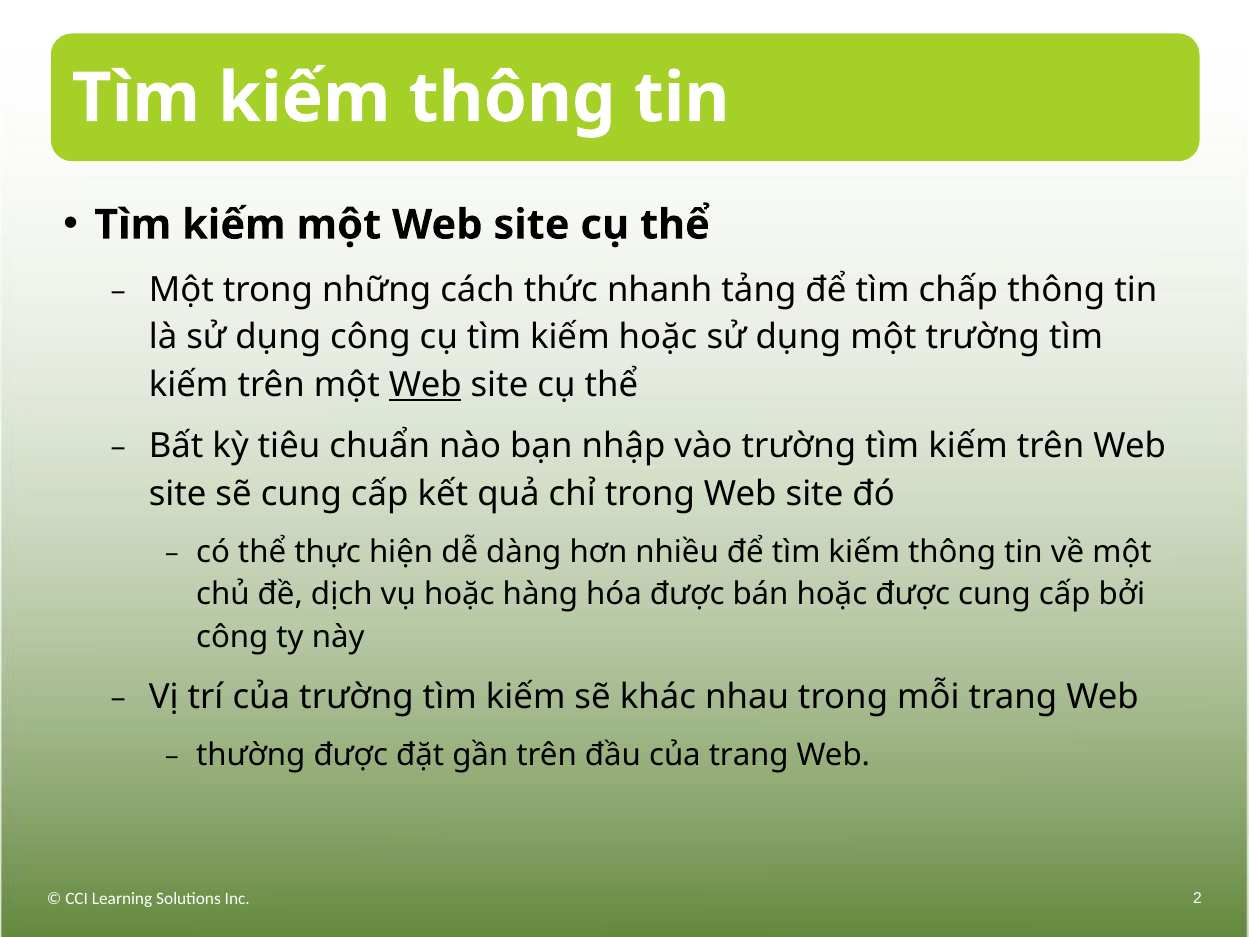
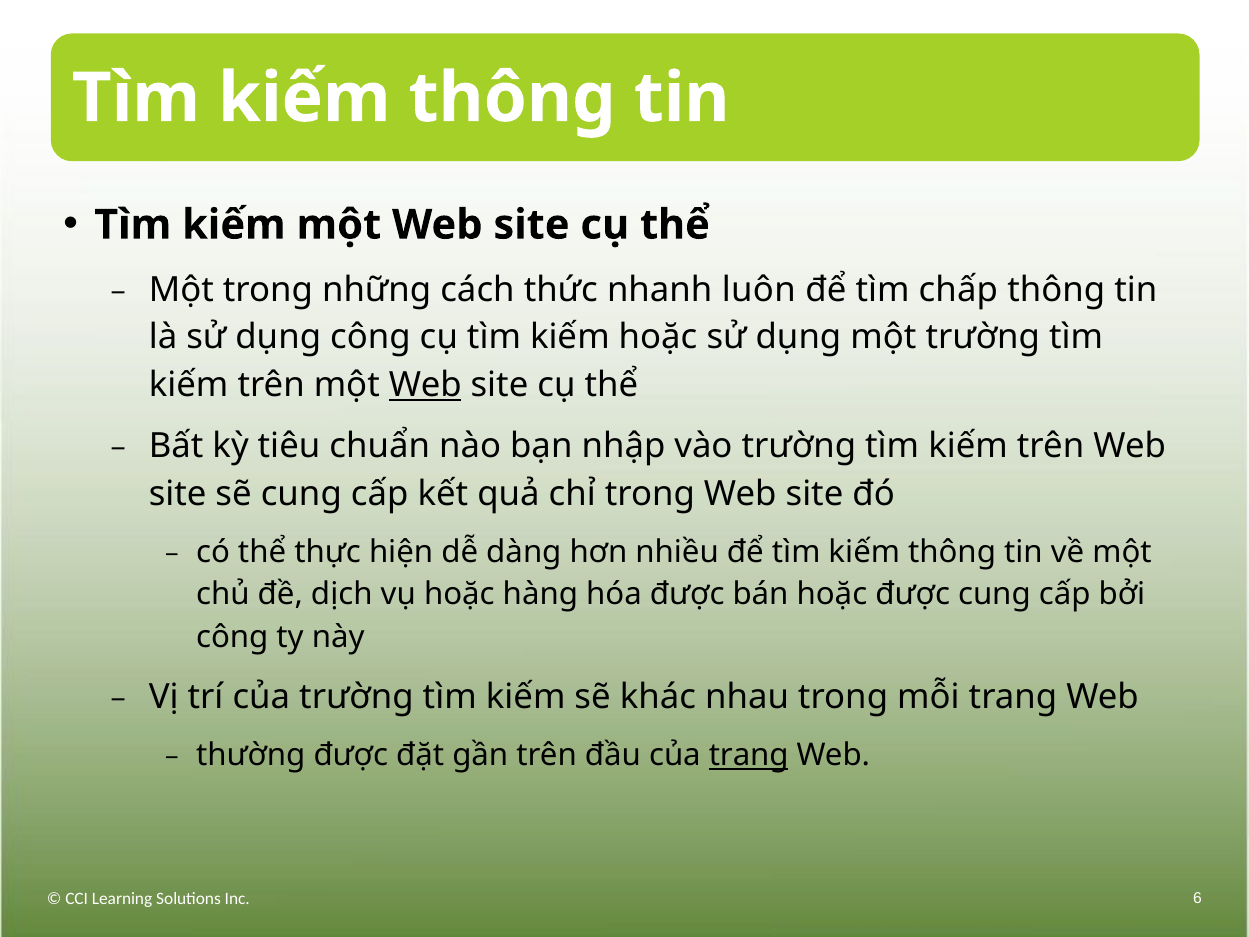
tảng: tảng -> luôn
trang at (749, 755) underline: none -> present
2: 2 -> 6
